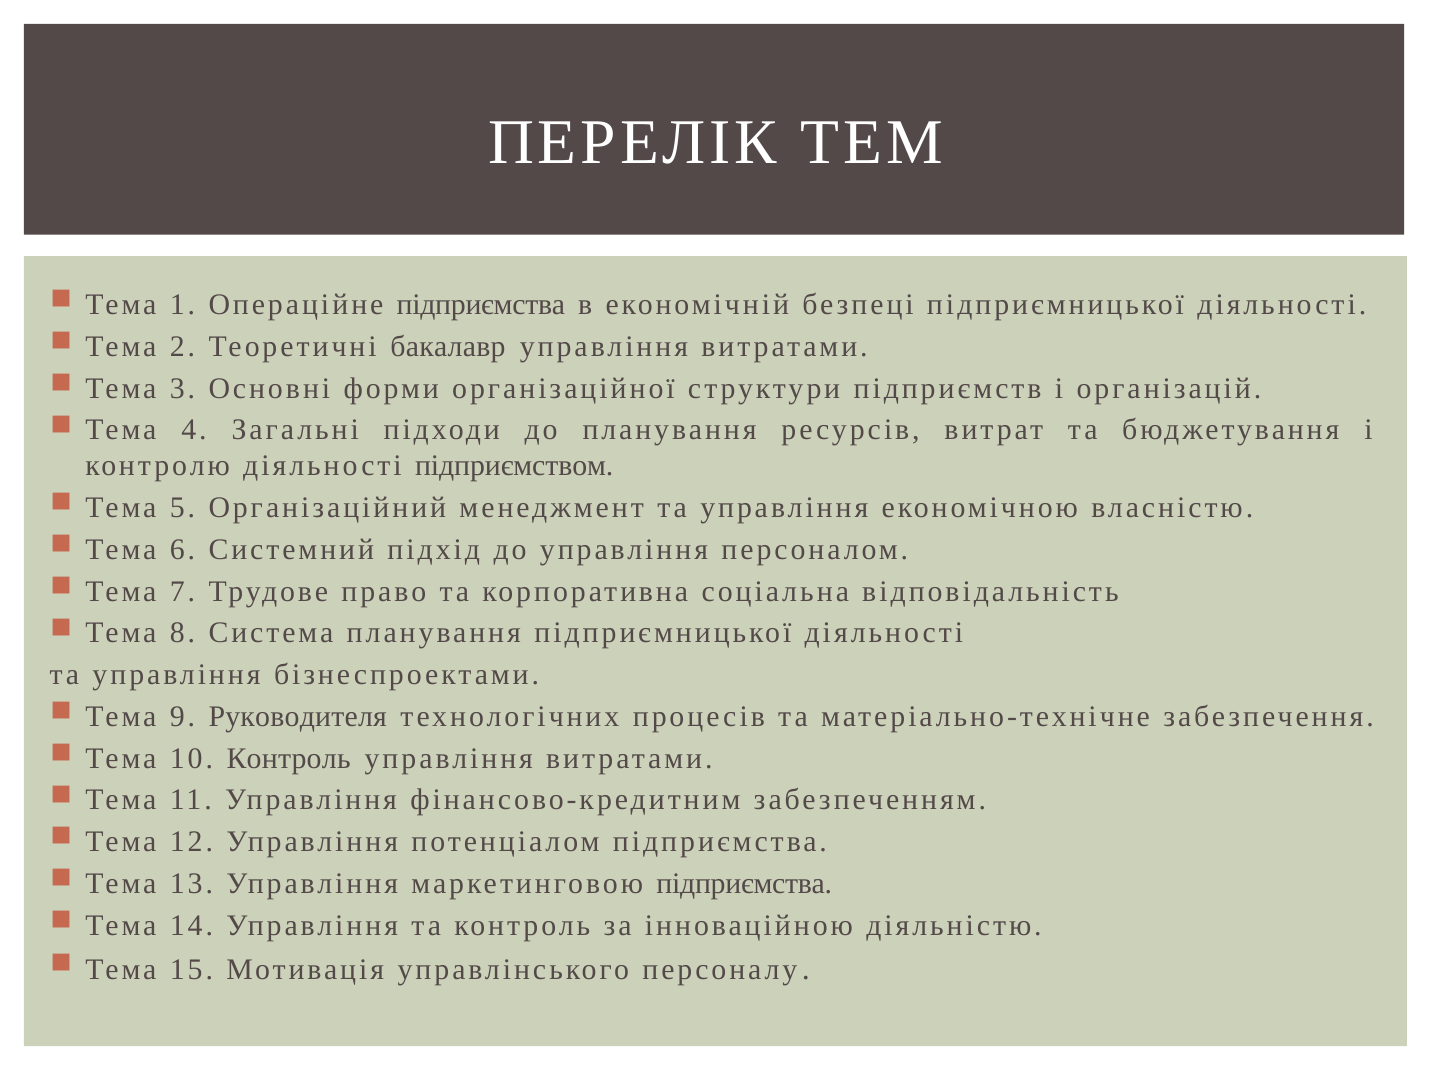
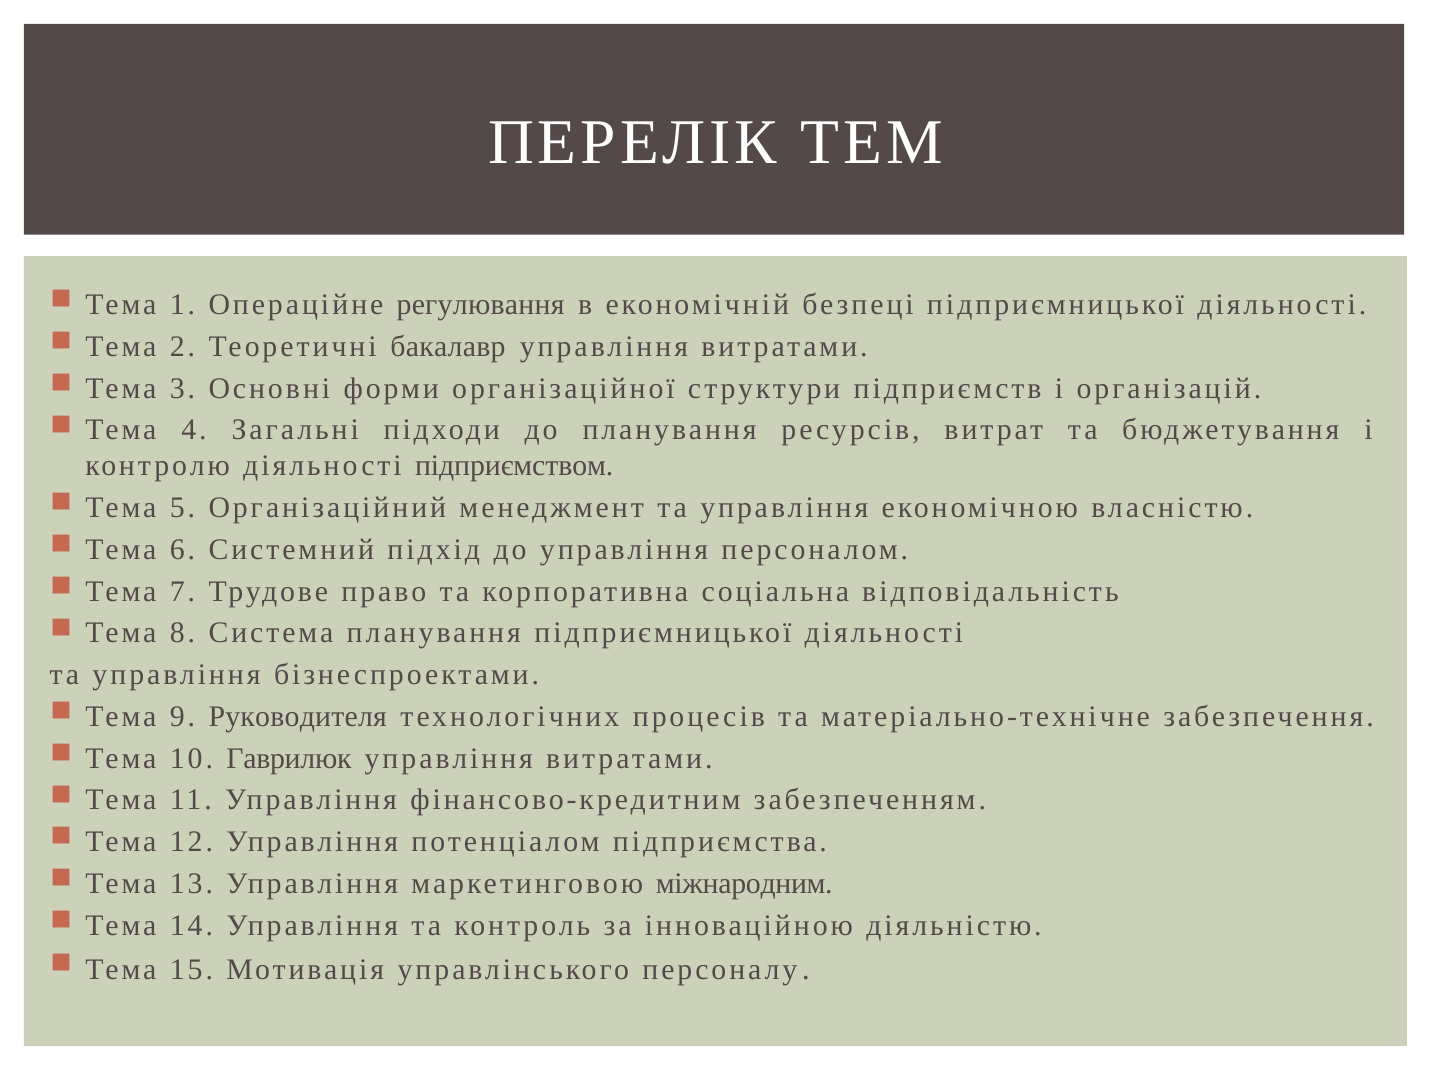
Операційне підприємства: підприємства -> регулювання
10 Контроль: Контроль -> Гаврилюк
маркетинговою підприємства: підприємства -> міжнародним
